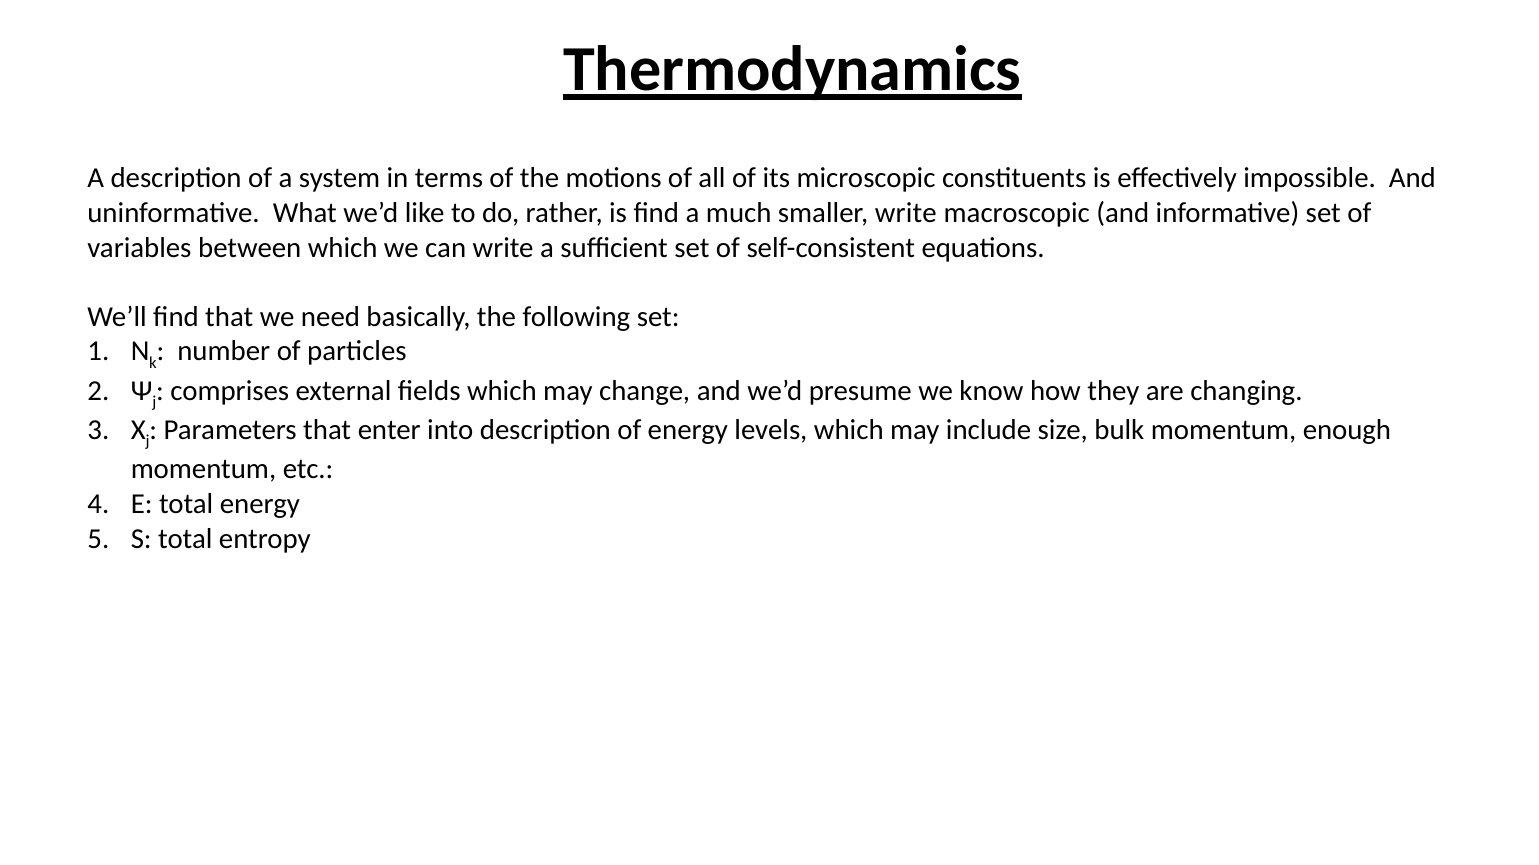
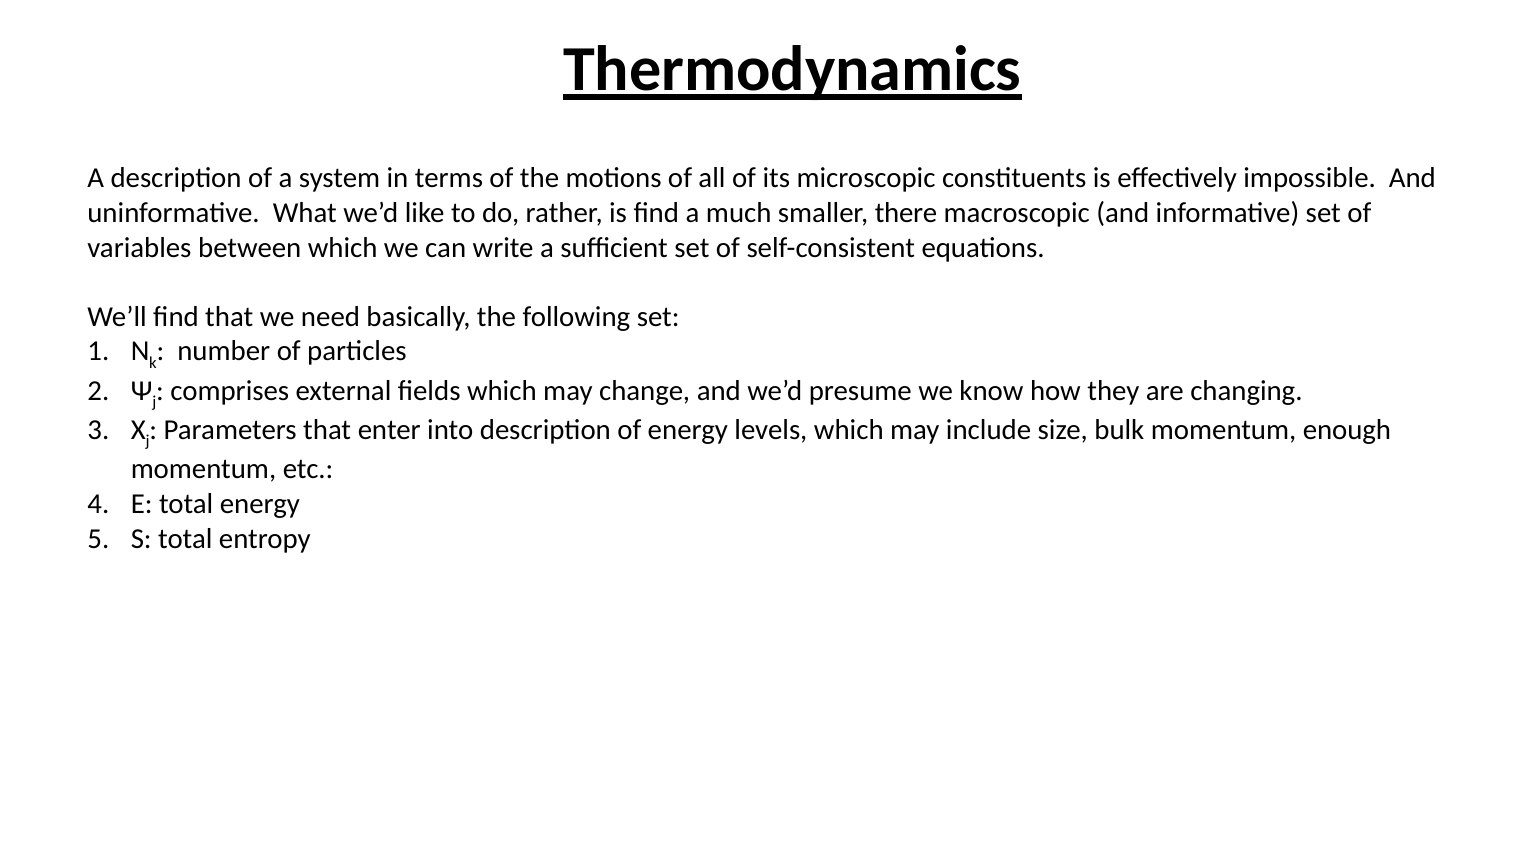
smaller write: write -> there
